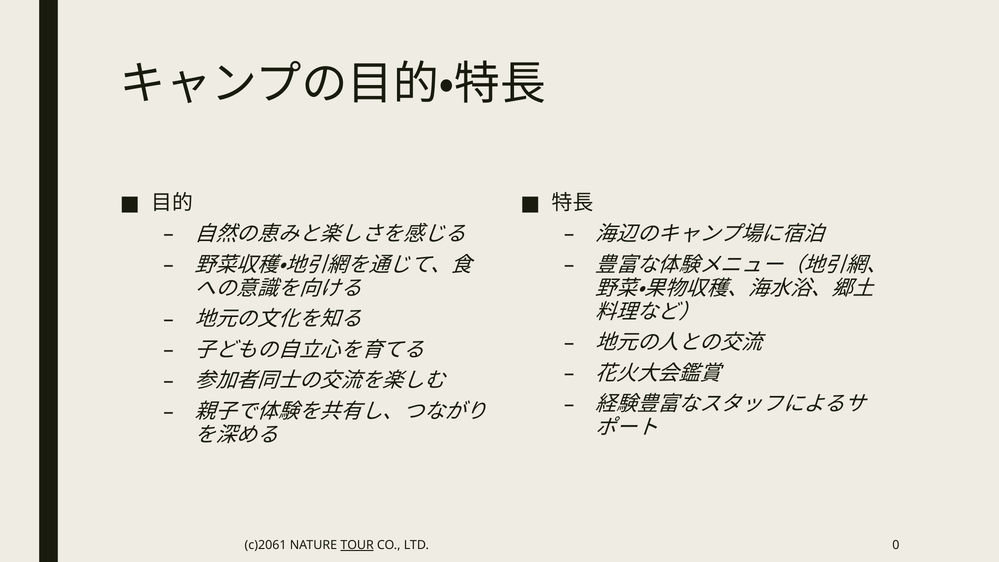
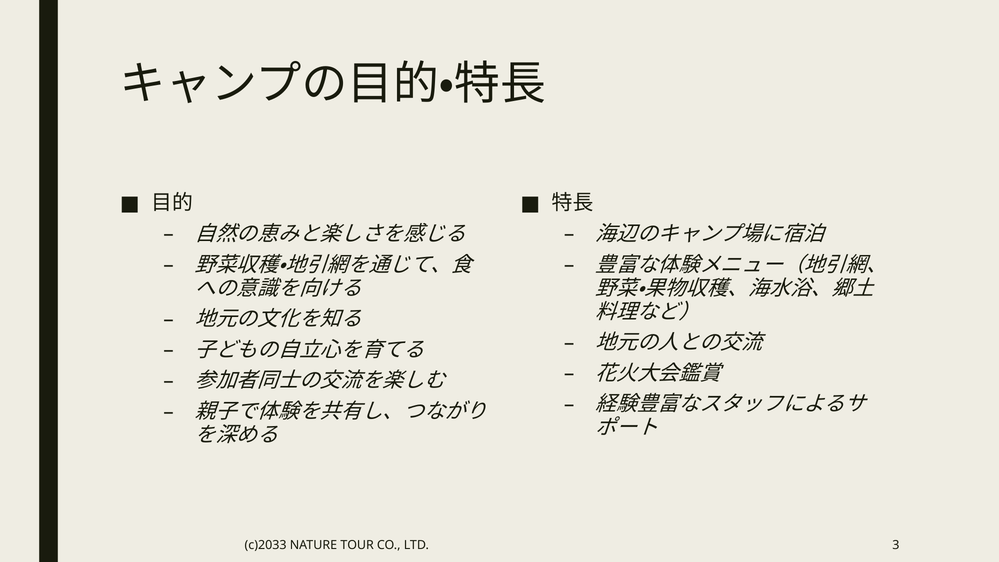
c)2061: c)2061 -> c)2033
TOUR underline: present -> none
0: 0 -> 3
